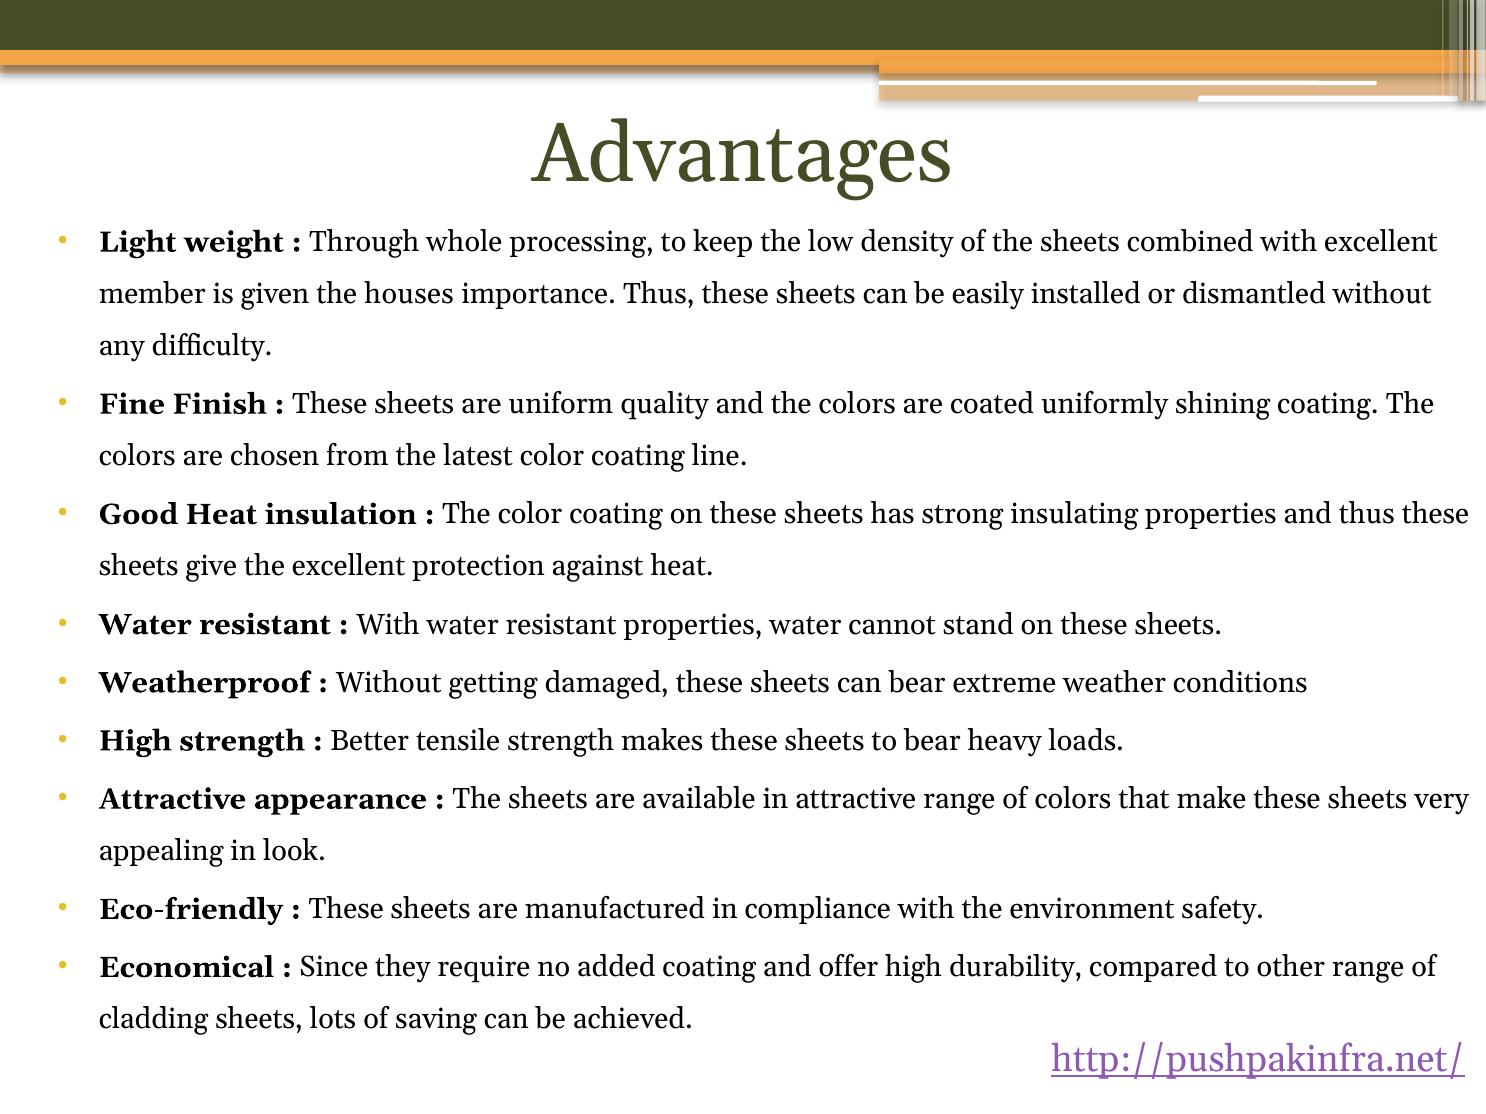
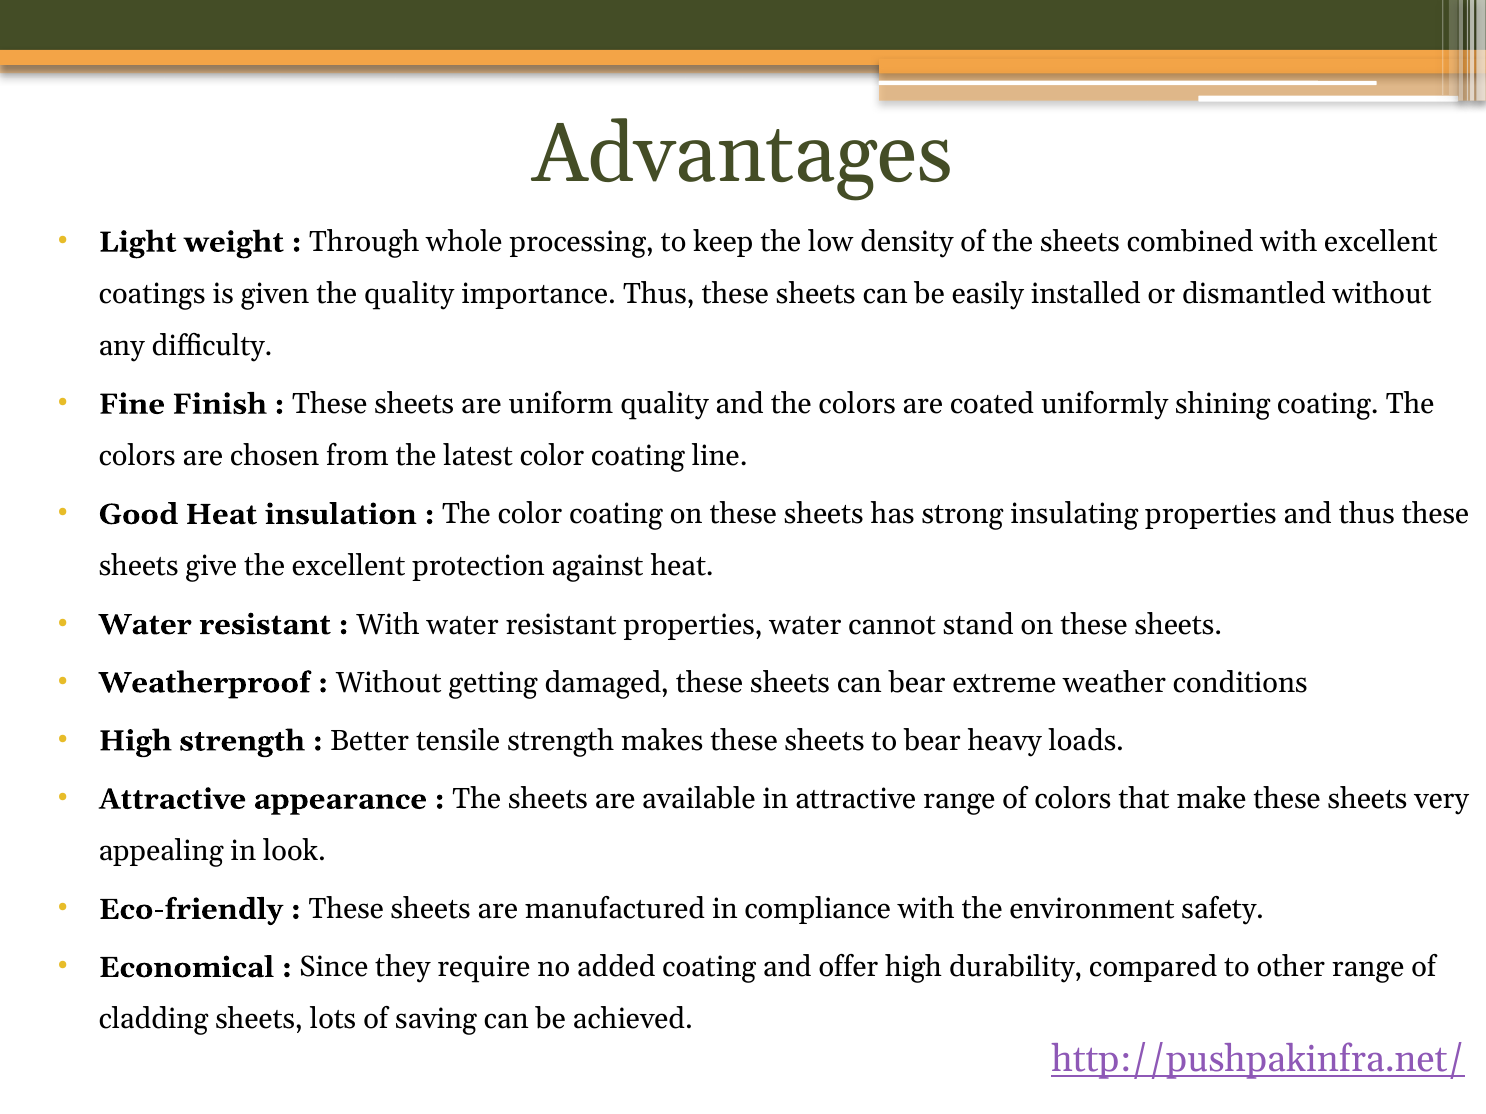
member: member -> coatings
the houses: houses -> quality
